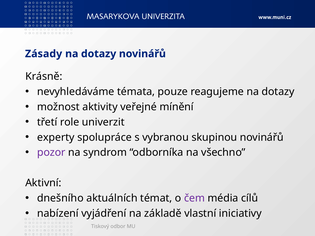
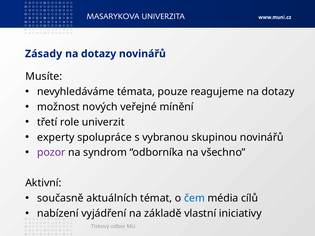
Krásně: Krásně -> Musíte
aktivity: aktivity -> nových
dnešního: dnešního -> současně
čem colour: purple -> blue
